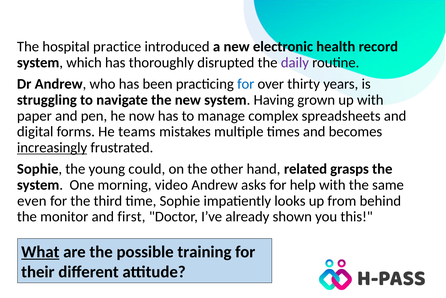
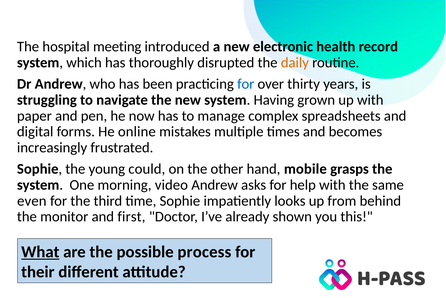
practice: practice -> meeting
daily colour: purple -> orange
teams: teams -> online
increasingly underline: present -> none
related: related -> mobile
training: training -> process
